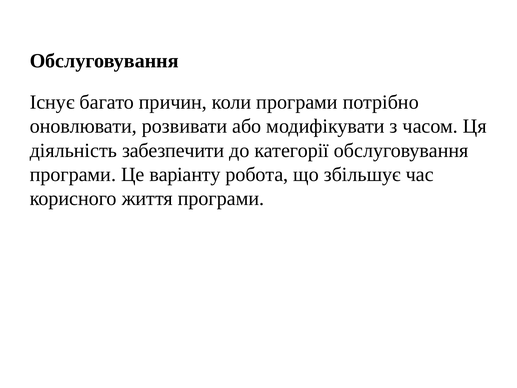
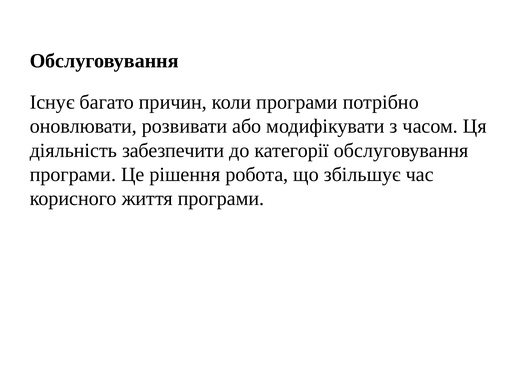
варіанту: варіанту -> рішення
